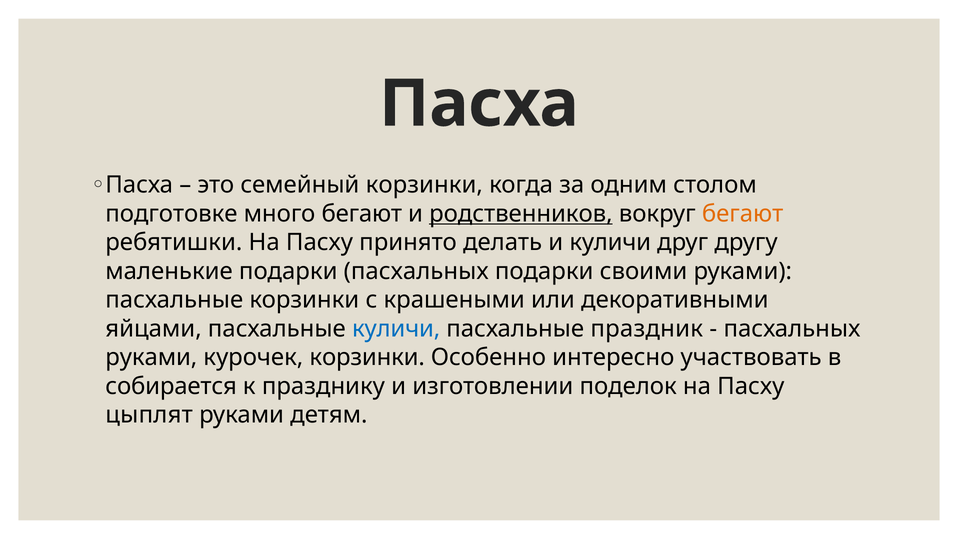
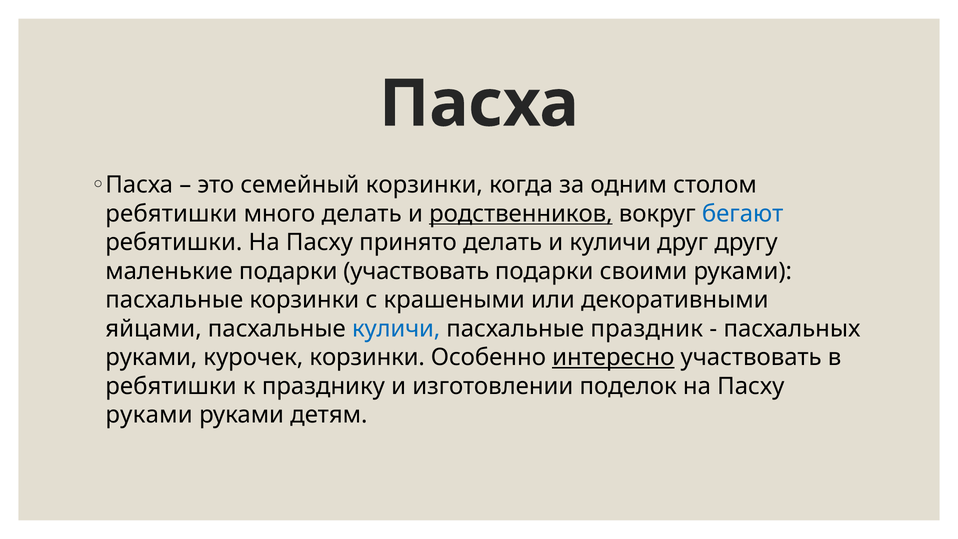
подготовке at (171, 214): подготовке -> ребятишки
много бегают: бегают -> делать
бегают at (743, 214) colour: orange -> blue
подарки пасхальных: пасхальных -> участвовать
интересно underline: none -> present
собирается at (171, 386): собирается -> ребятишки
цыплят at (149, 415): цыплят -> руками
